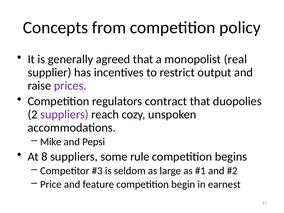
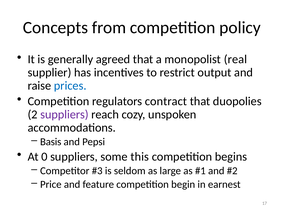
prices colour: purple -> blue
Mike: Mike -> Basis
8: 8 -> 0
rule: rule -> this
